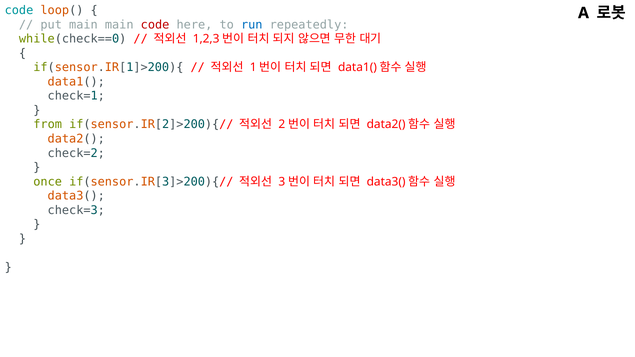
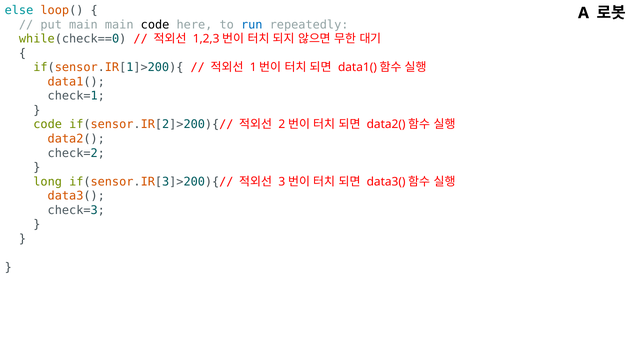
code at (19, 10): code -> else
code at (155, 25) colour: red -> black
from at (48, 125): from -> code
once: once -> long
